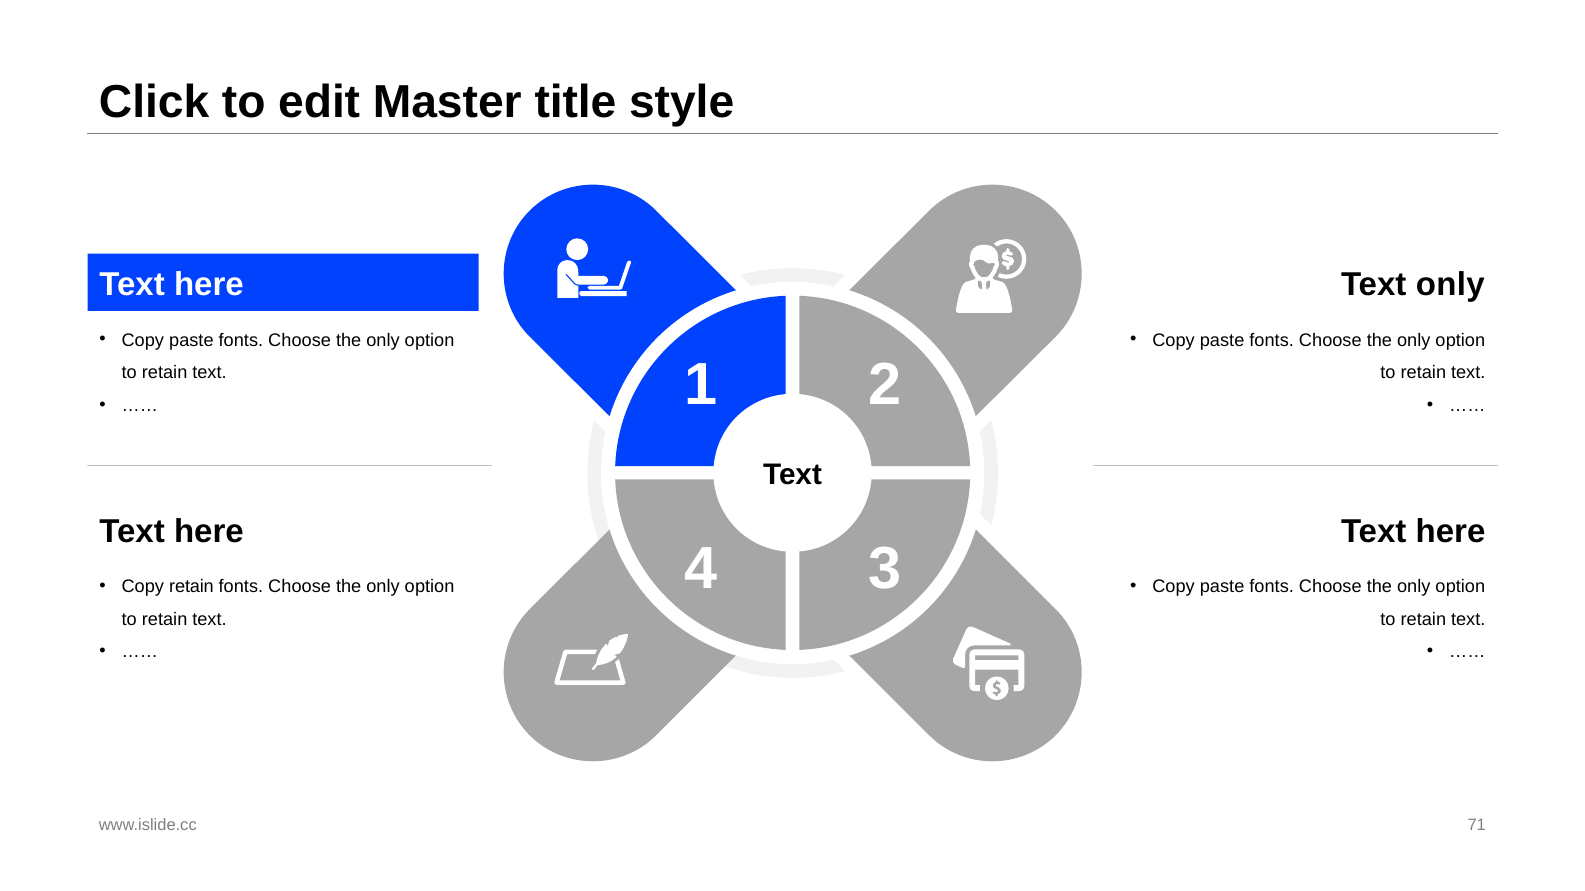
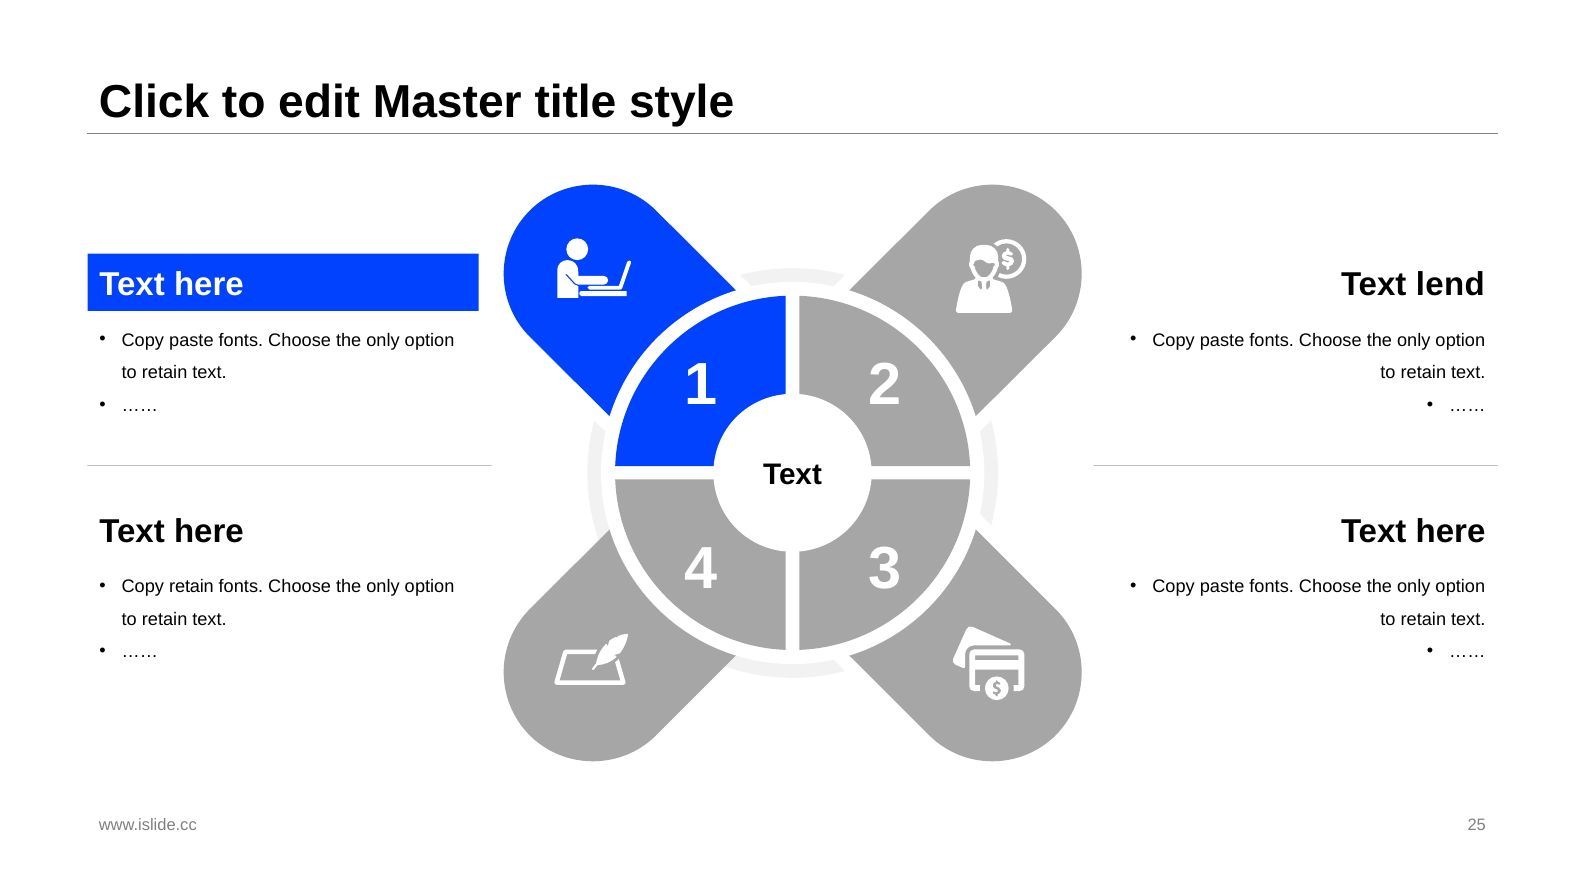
Text only: only -> lend
71: 71 -> 25
